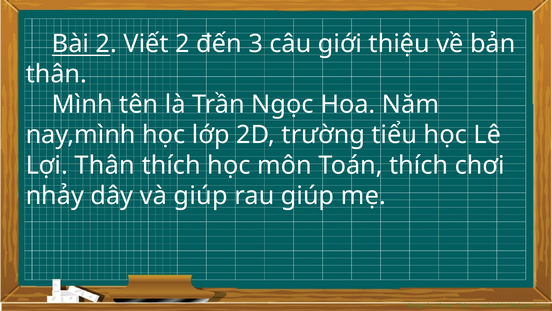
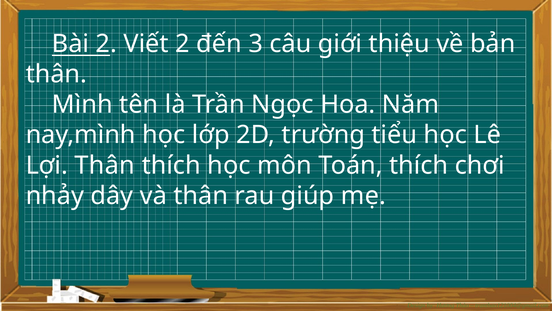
và giúp: giúp -> thân
